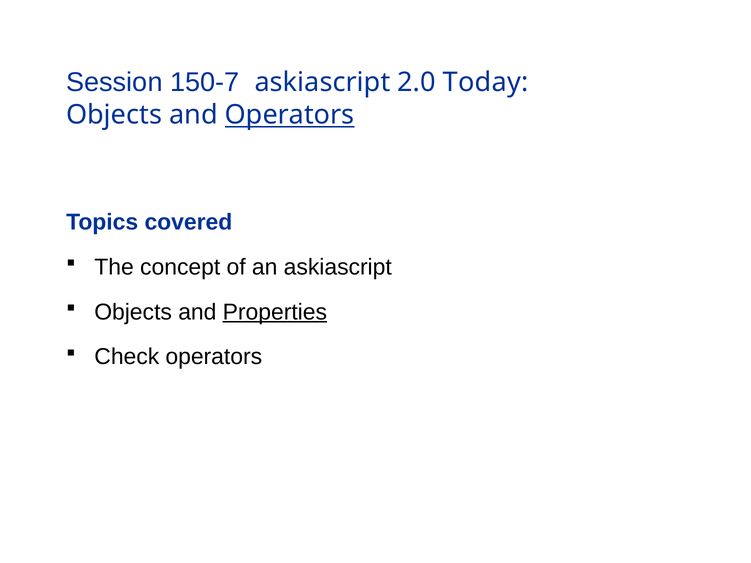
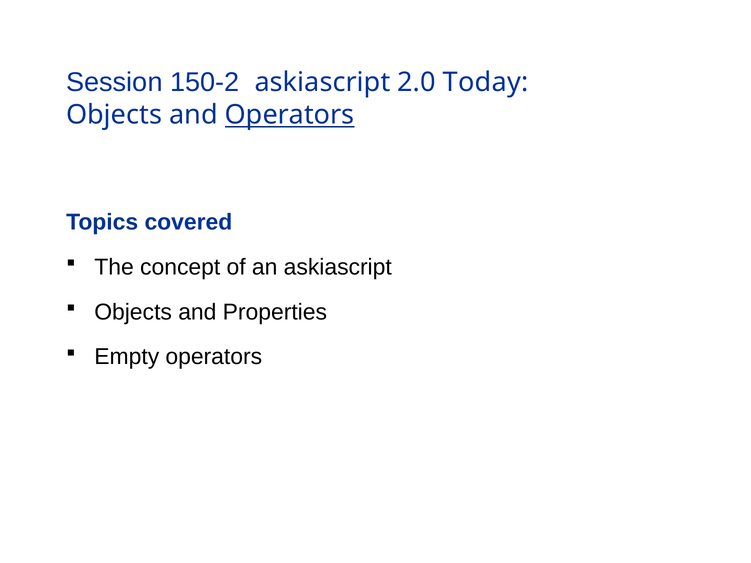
150-7: 150-7 -> 150-2
Properties underline: present -> none
Check: Check -> Empty
